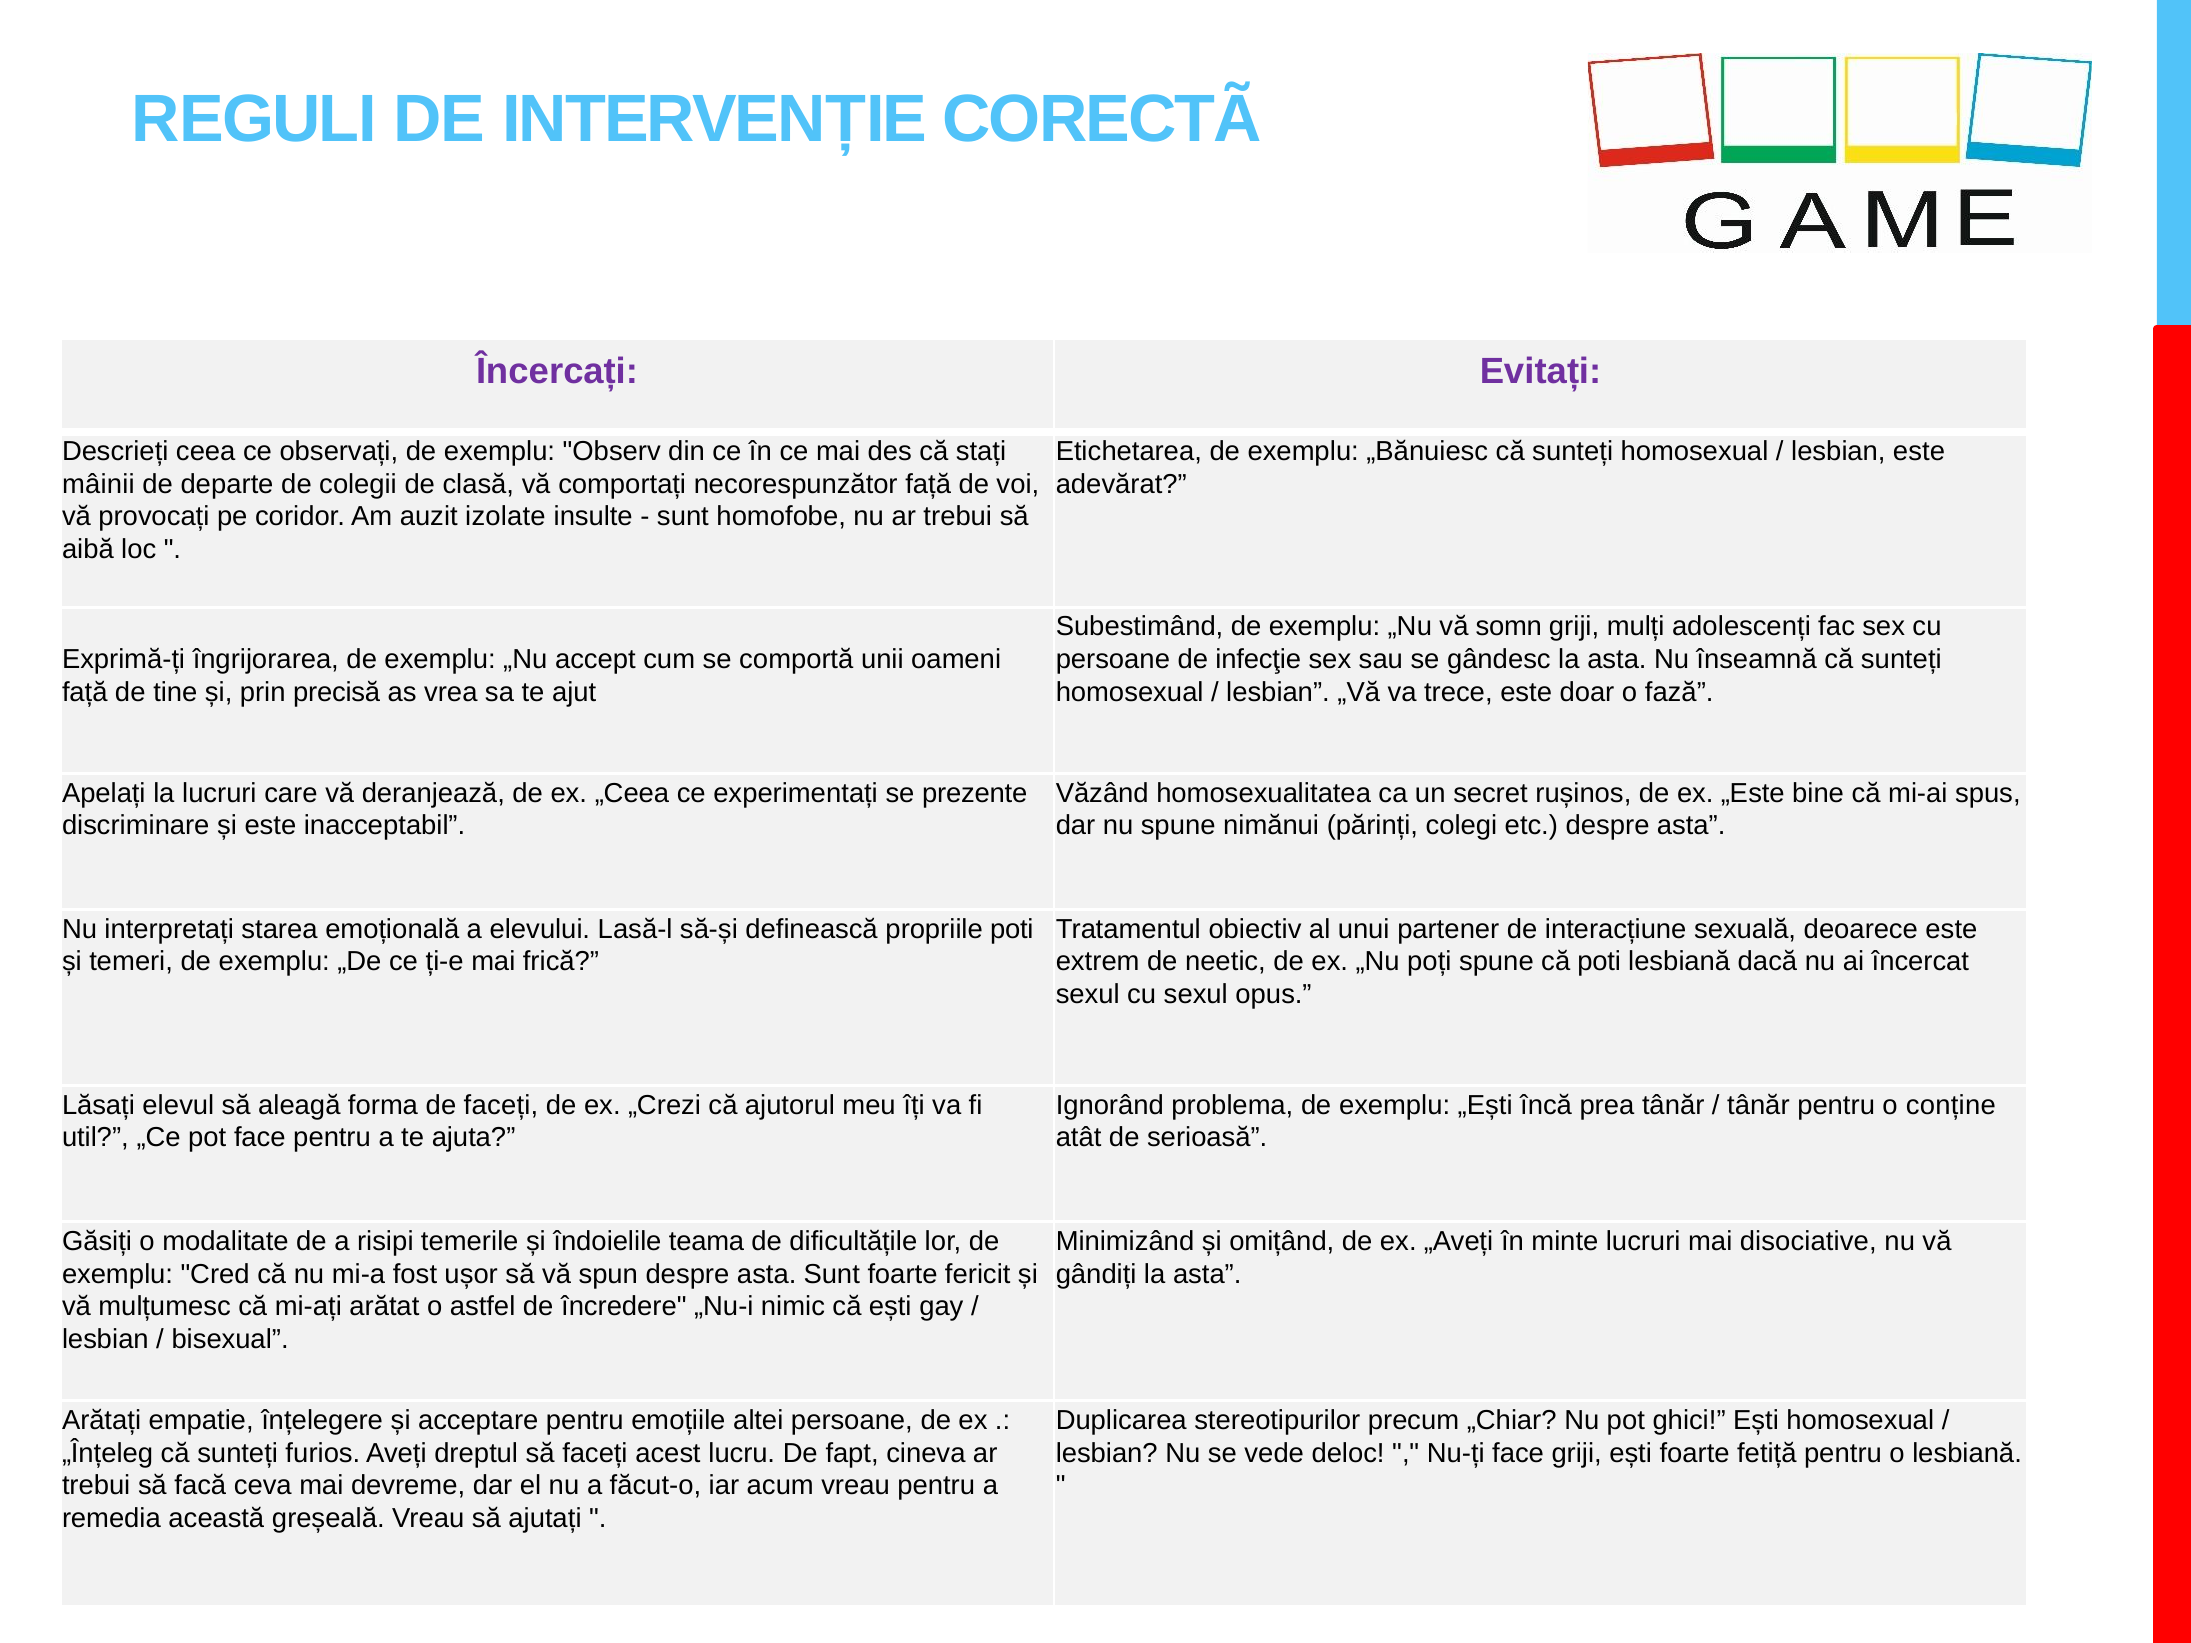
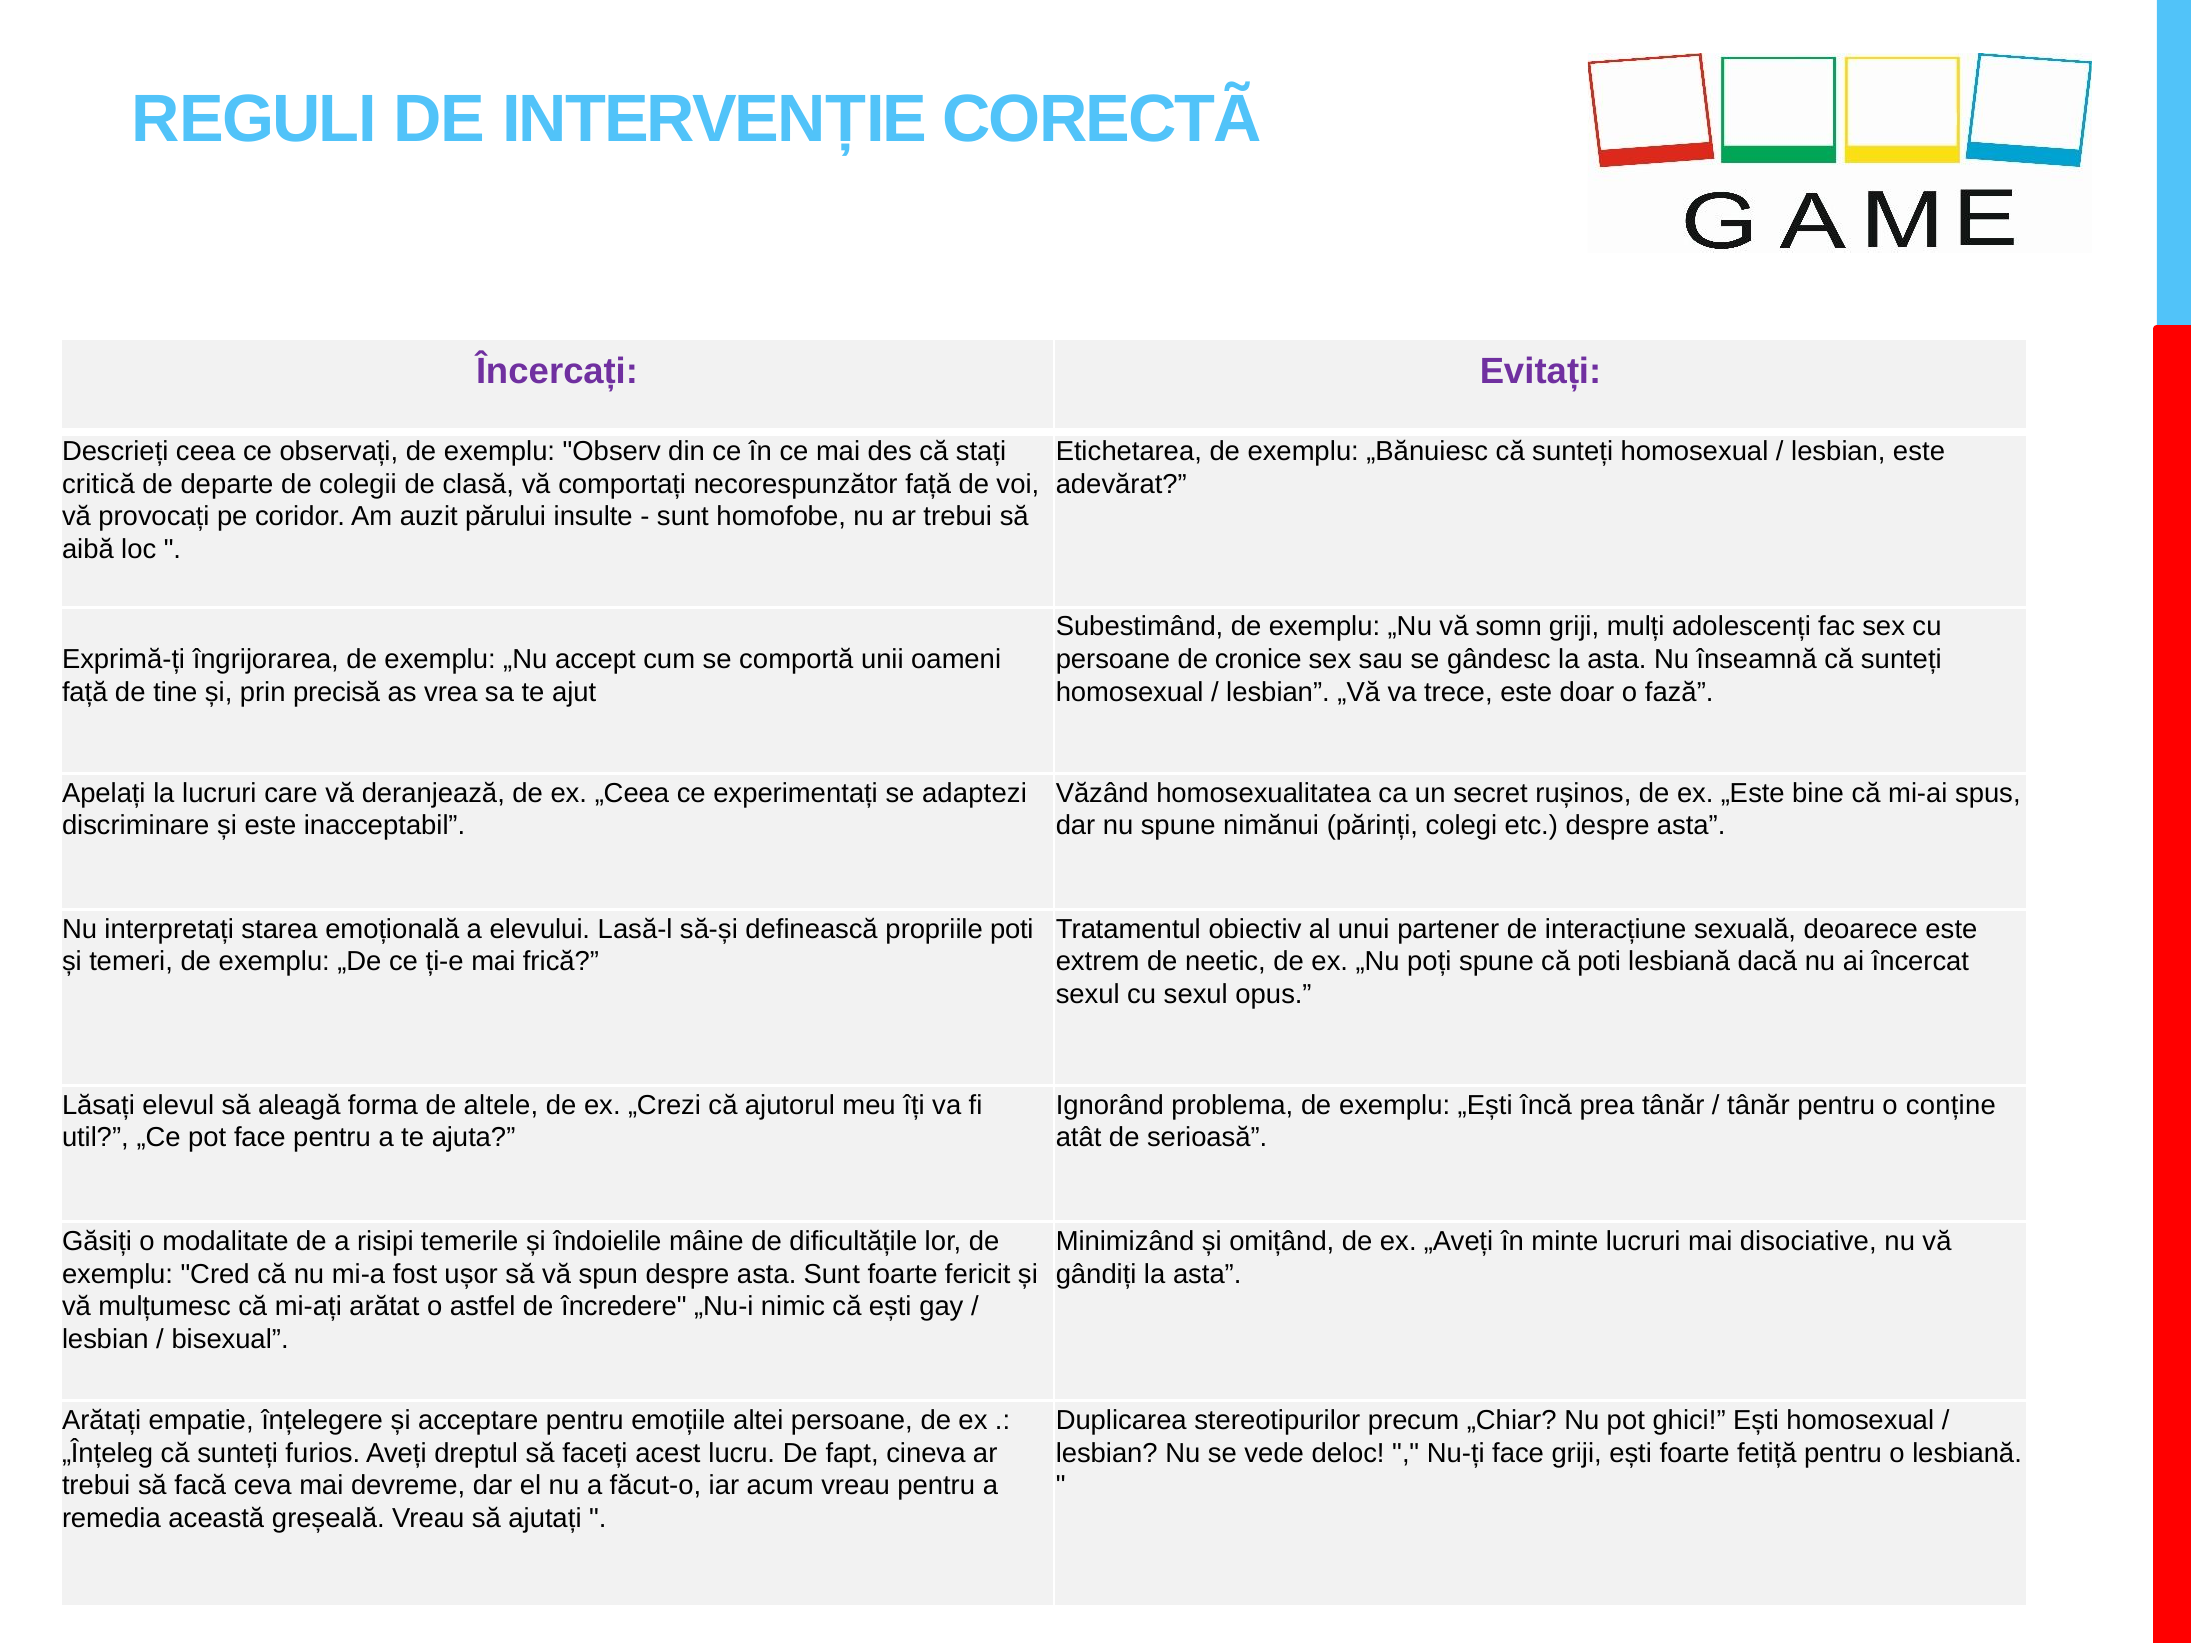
mâinii: mâinii -> critică
izolate: izolate -> părului
infecţie: infecţie -> cronice
prezente: prezente -> adaptezi
de faceți: faceți -> altele
teama: teama -> mâine
